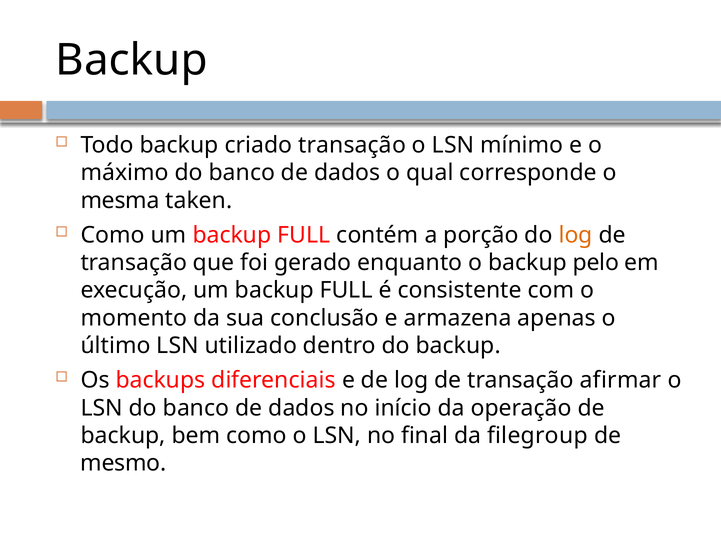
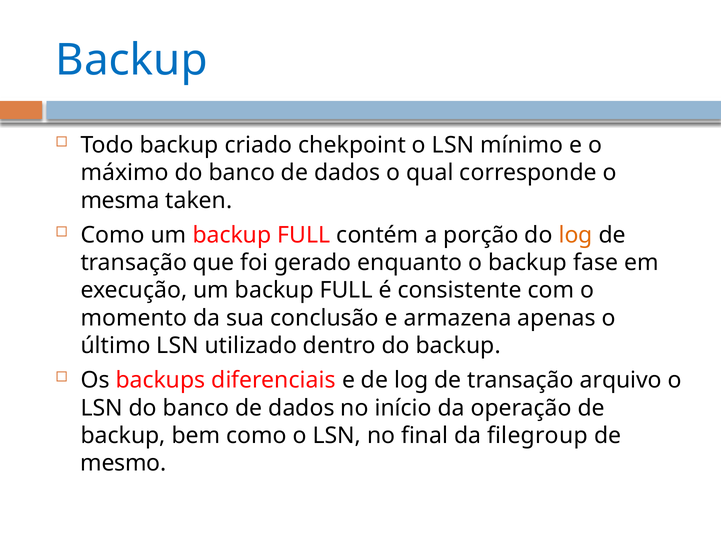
Backup at (132, 60) colour: black -> blue
criado transação: transação -> chekpoint
pelo: pelo -> fase
afirmar: afirmar -> arquivo
